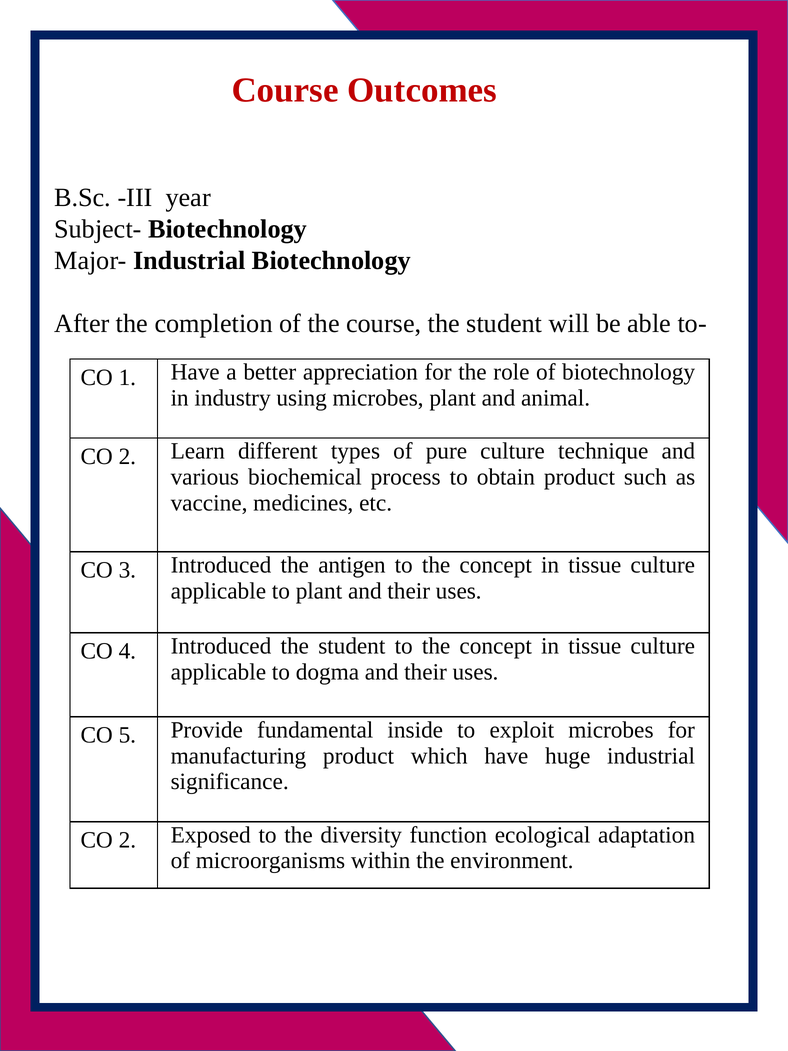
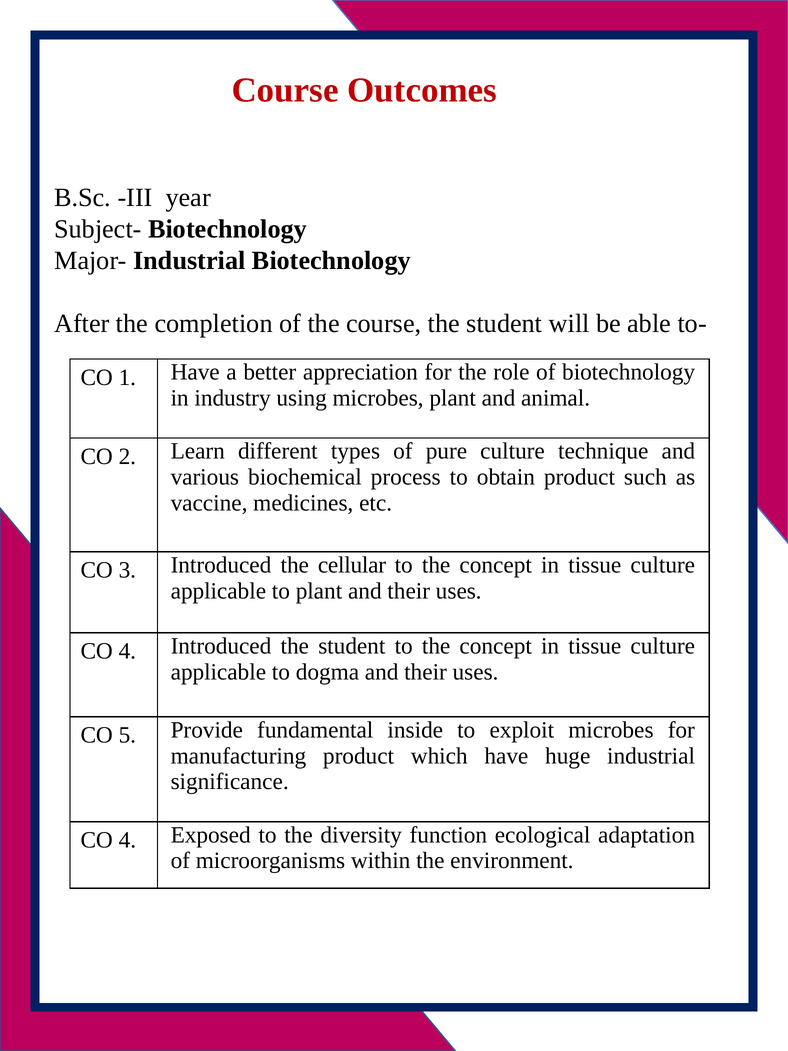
antigen: antigen -> cellular
2 at (127, 840): 2 -> 4
